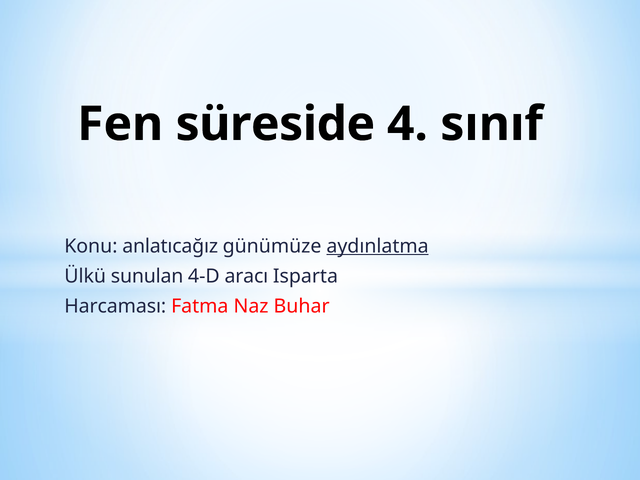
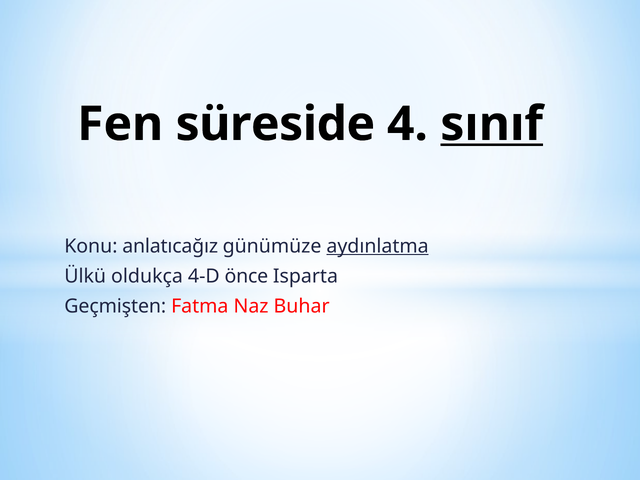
sınıf underline: none -> present
sunulan: sunulan -> oldukça
aracı: aracı -> önce
Harcaması: Harcaması -> Geçmişten
